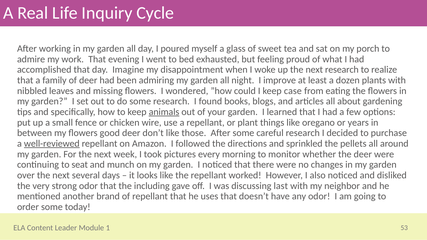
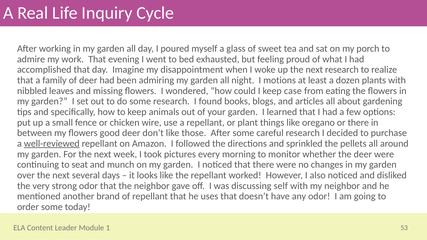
improve: improve -> motions
animals underline: present -> none
or years: years -> there
the including: including -> neighbor
last: last -> self
